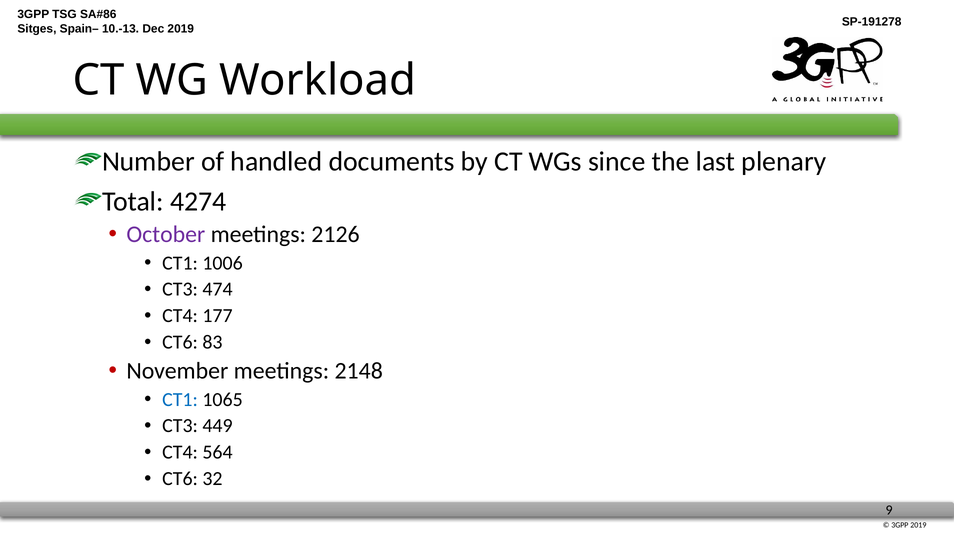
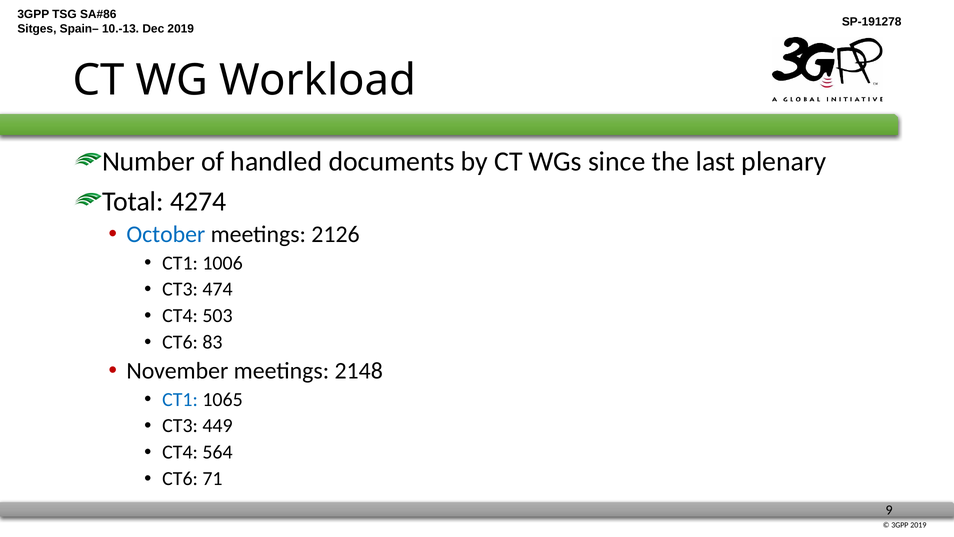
October colour: purple -> blue
177: 177 -> 503
32: 32 -> 71
